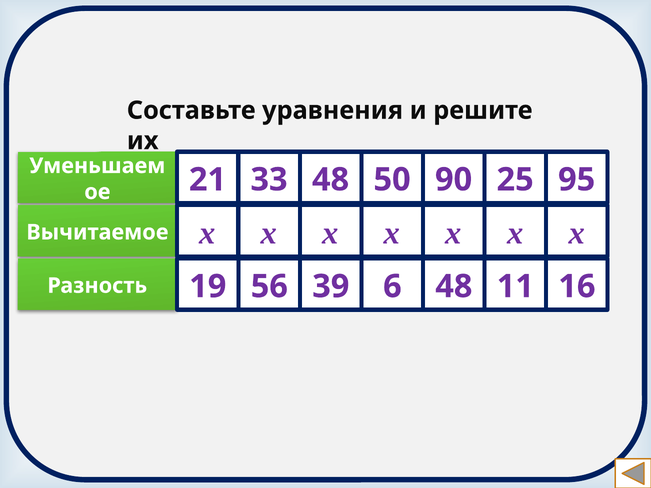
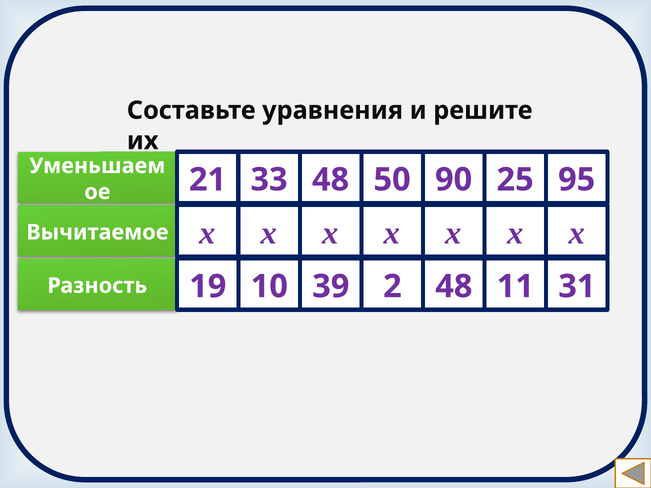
56: 56 -> 10
6: 6 -> 2
16: 16 -> 31
